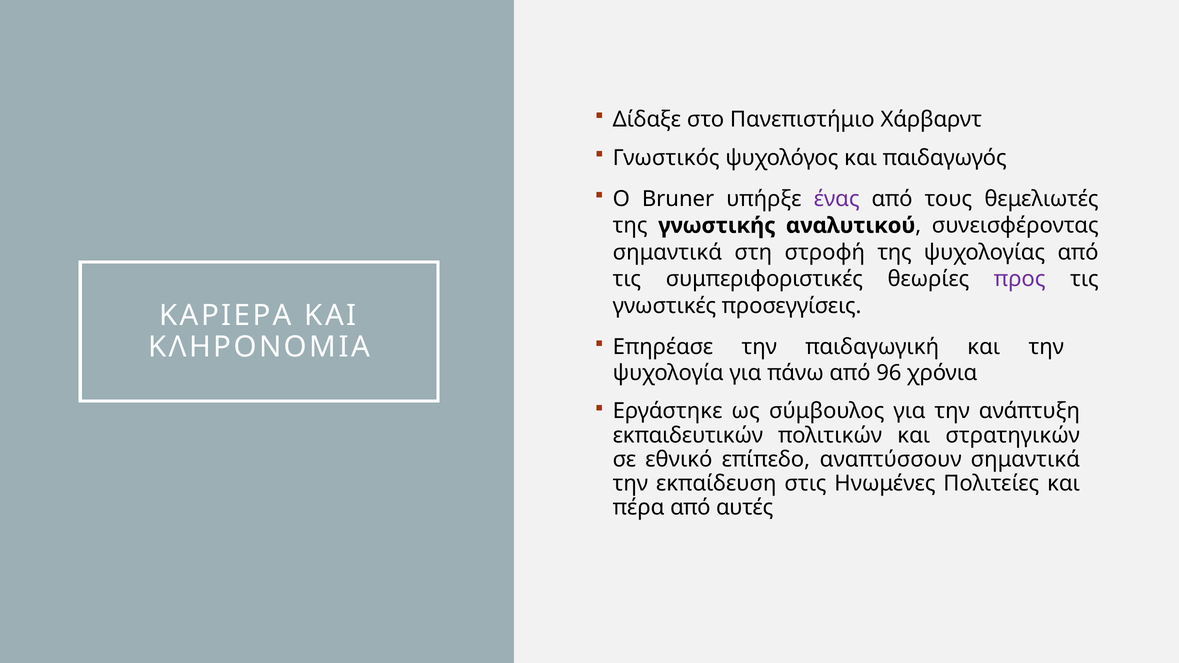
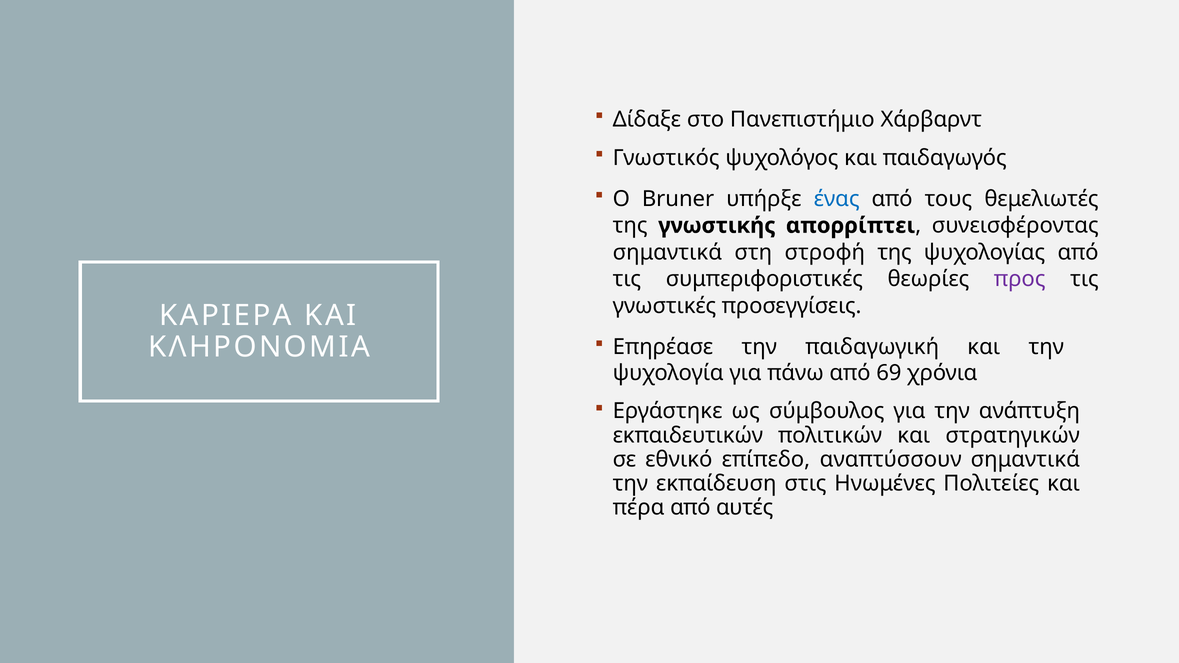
ένας colour: purple -> blue
αναλυτικού: αναλυτικού -> απορρίπτει
96: 96 -> 69
